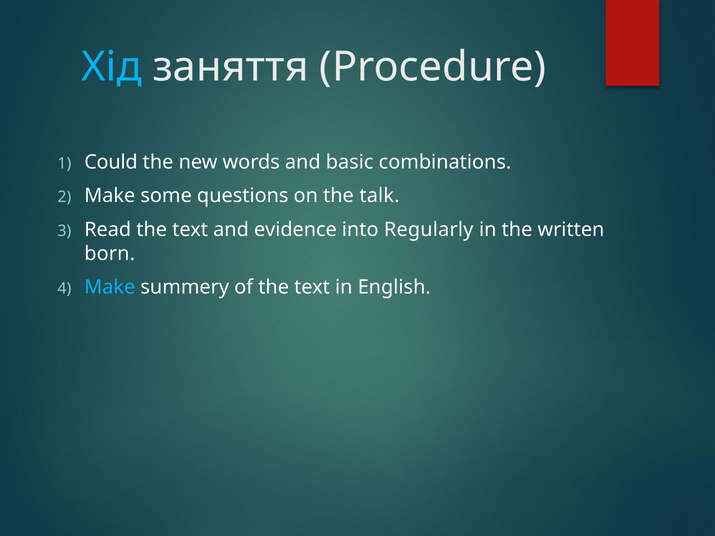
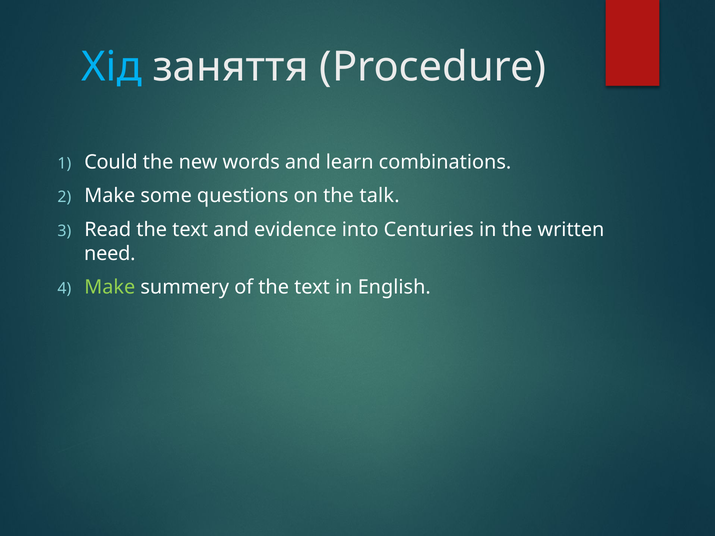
basic: basic -> learn
Regularly: Regularly -> Centuries
born: born -> need
Make at (110, 287) colour: light blue -> light green
